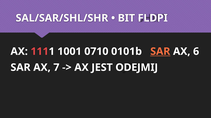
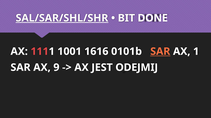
SAL/SAR/SHL/SHR underline: none -> present
FLDPI: FLDPI -> DONE
0710: 0710 -> 1616
6: 6 -> 1
7: 7 -> 9
